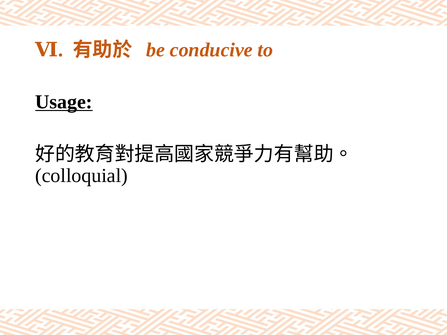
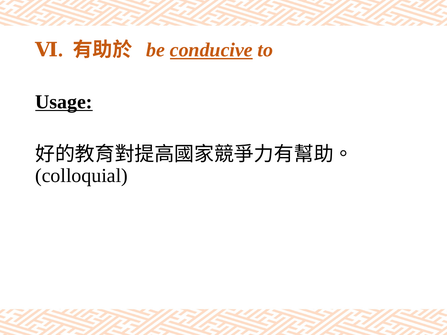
conducive underline: none -> present
